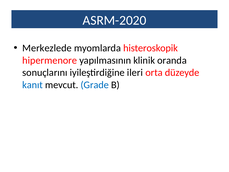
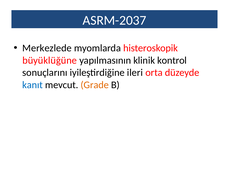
ASRM-2020: ASRM-2020 -> ASRM-2037
hipermenore: hipermenore -> büyüklüğüne
oranda: oranda -> kontrol
Grade colour: blue -> orange
